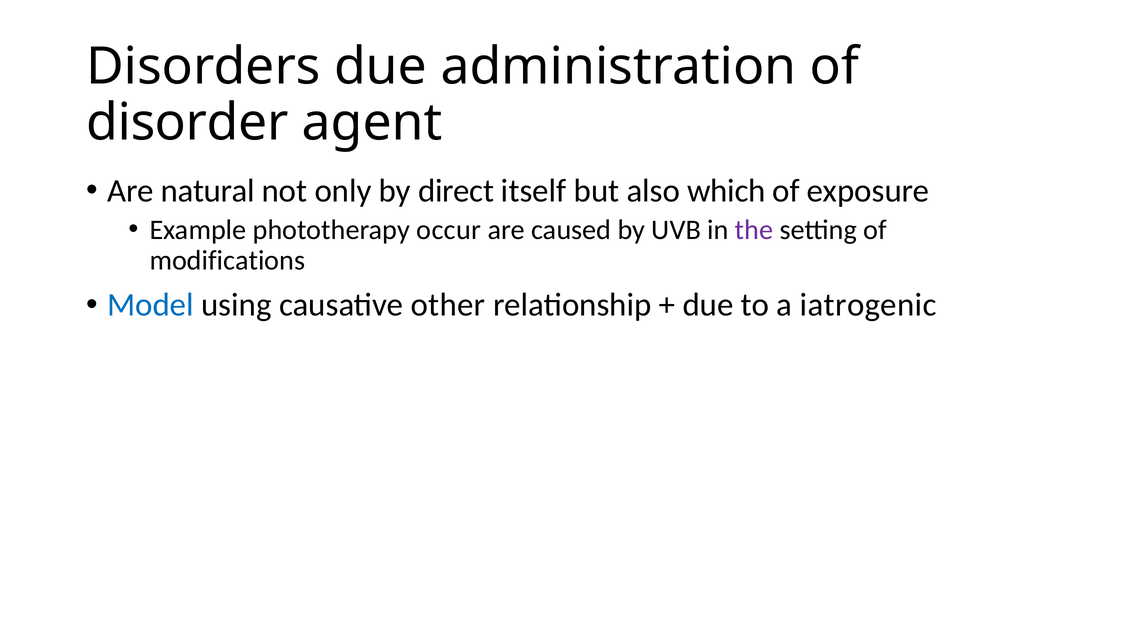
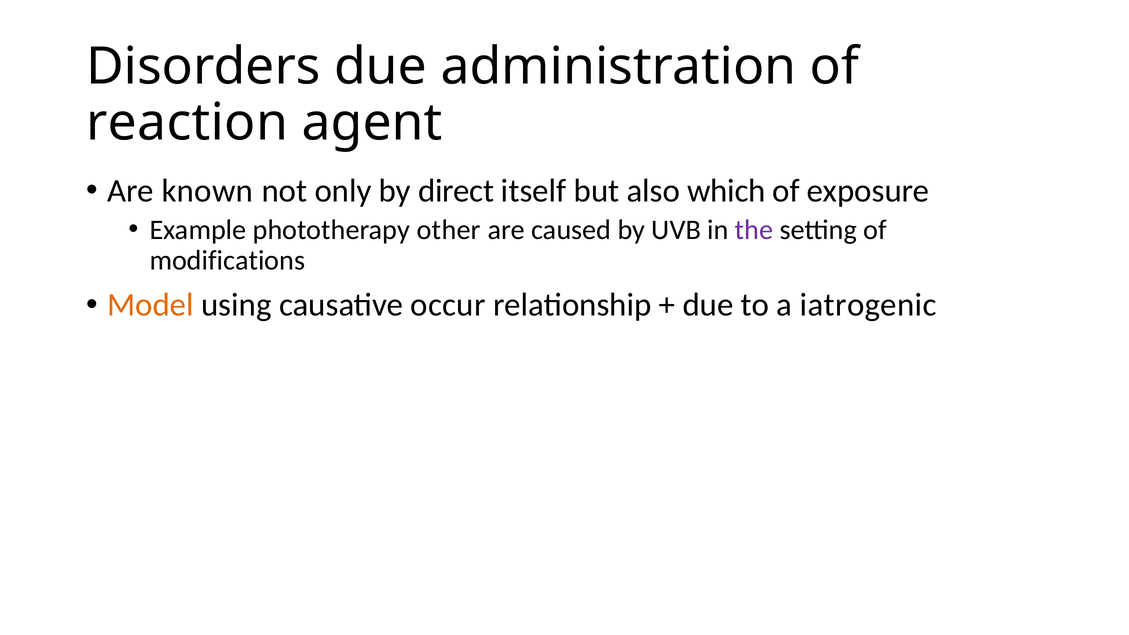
disorder: disorder -> reaction
natural: natural -> known
occur: occur -> other
Model colour: blue -> orange
other: other -> occur
